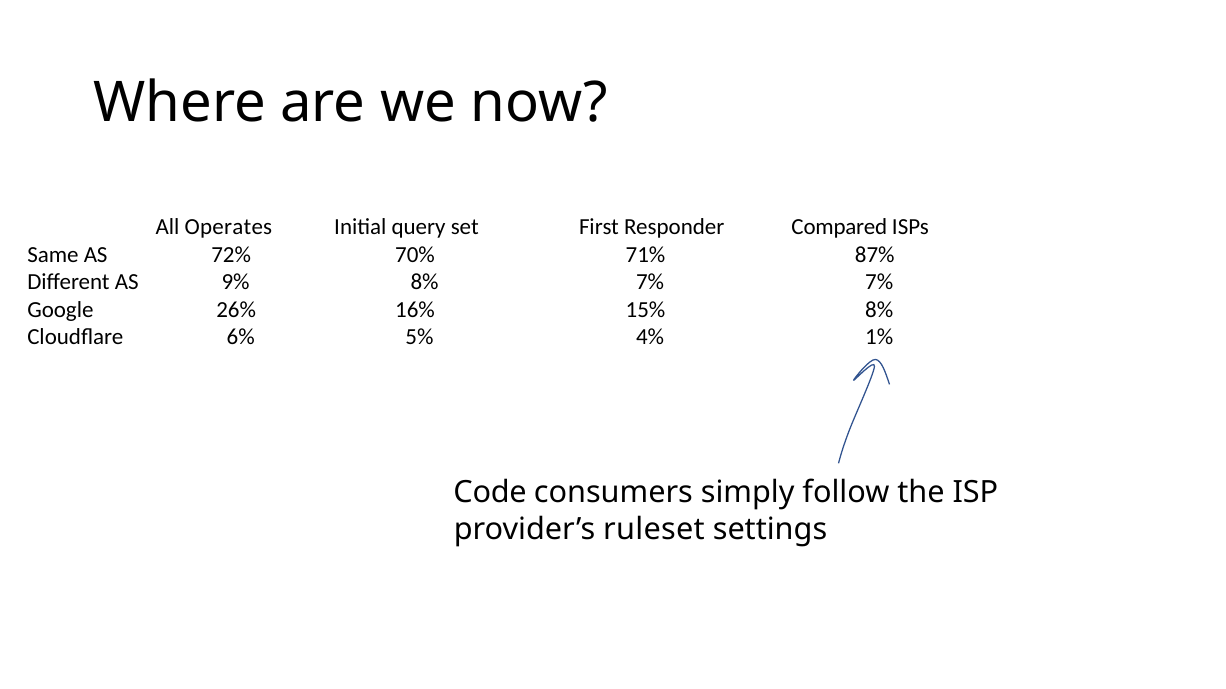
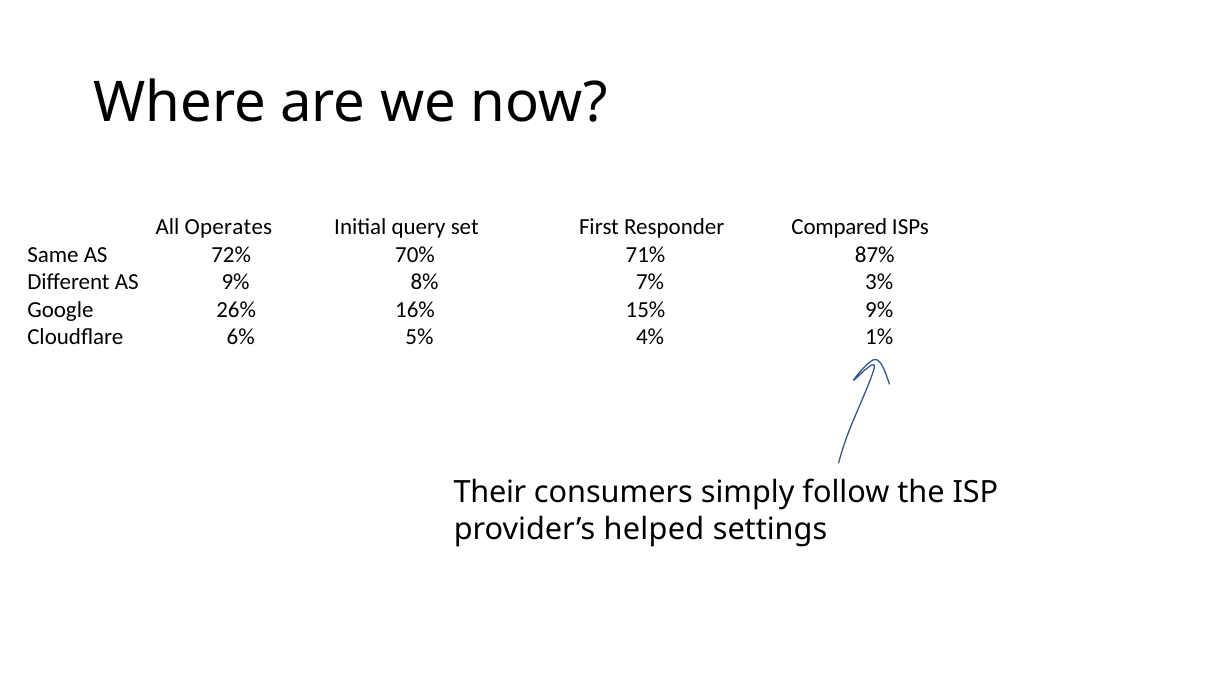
7% 7%: 7% -> 3%
15% 8%: 8% -> 9%
Code: Code -> Their
ruleset: ruleset -> helped
